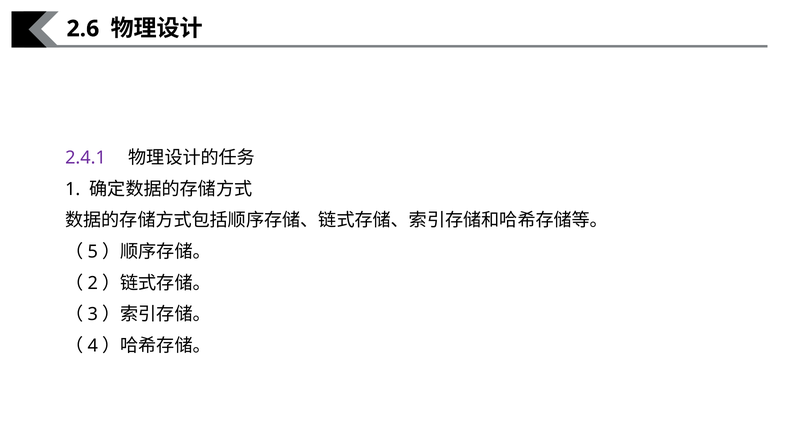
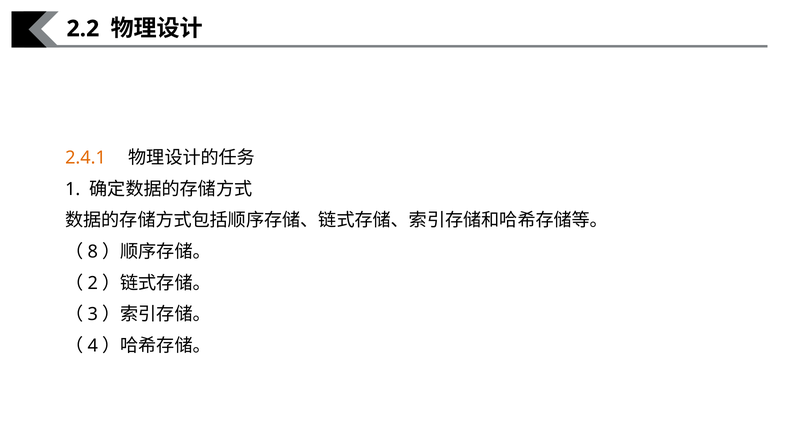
2.6: 2.6 -> 2.2
2.4.1 colour: purple -> orange
5: 5 -> 8
